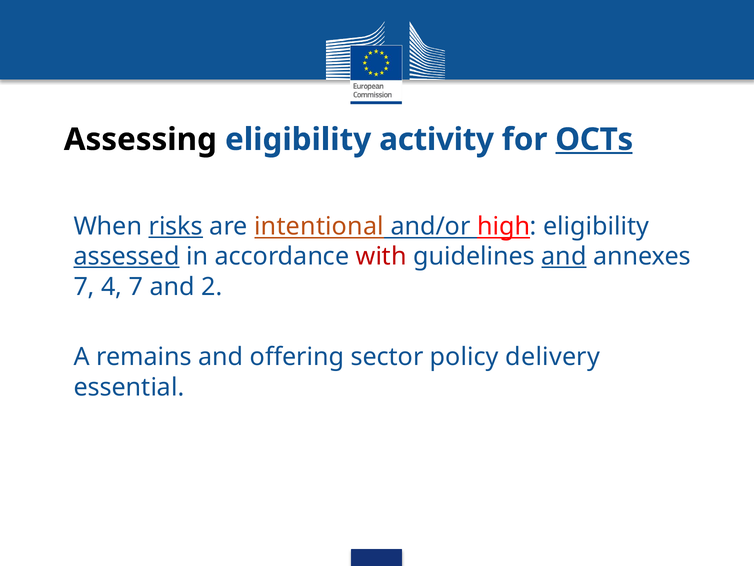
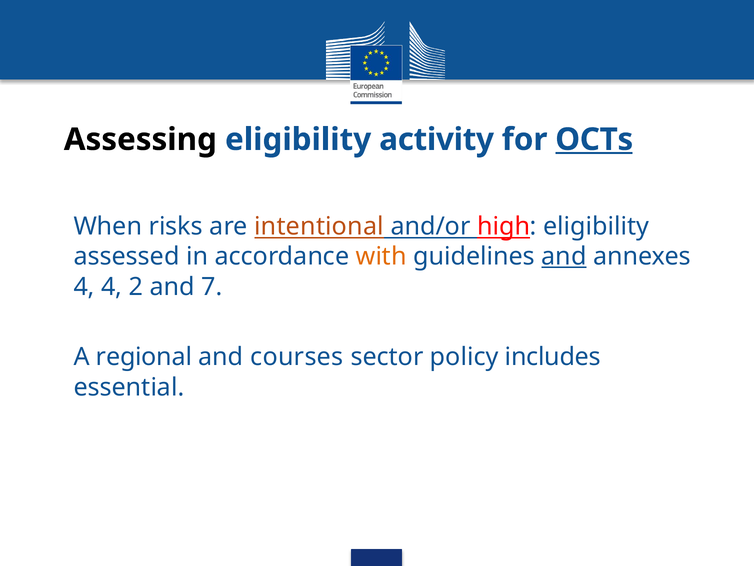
risks underline: present -> none
assessed underline: present -> none
with colour: red -> orange
7 at (84, 286): 7 -> 4
4 7: 7 -> 2
2: 2 -> 7
remains: remains -> regional
offering: offering -> courses
delivery: delivery -> includes
